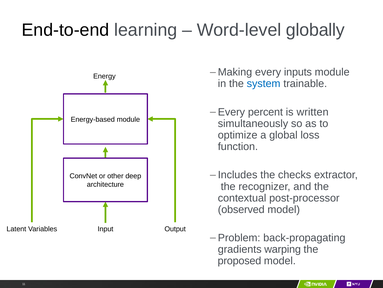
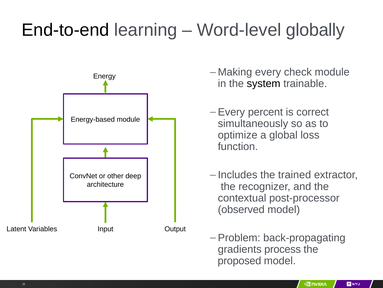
inputs: inputs -> check
system colour: blue -> black
written: written -> correct
checks: checks -> trained
warping: warping -> process
